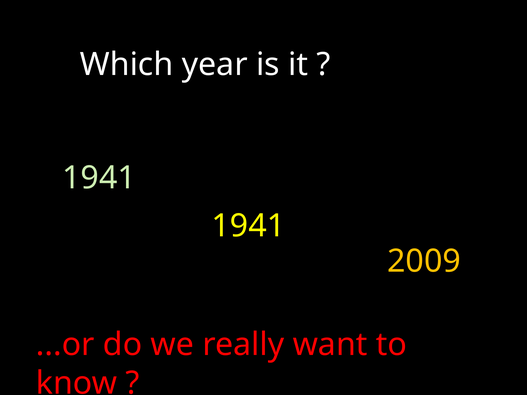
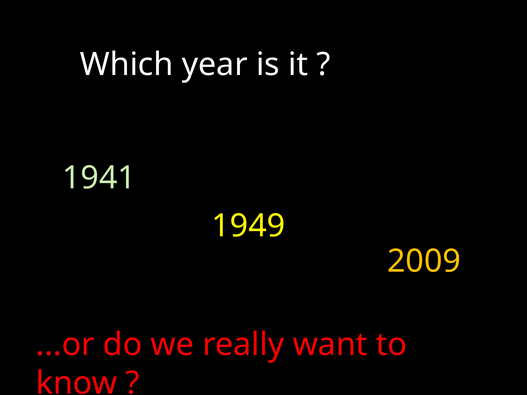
1941 at (248, 226): 1941 -> 1949
